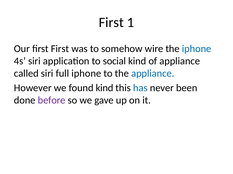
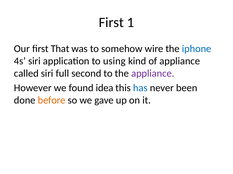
first First: First -> That
social: social -> using
full iphone: iphone -> second
appliance at (153, 74) colour: blue -> purple
found kind: kind -> idea
before colour: purple -> orange
